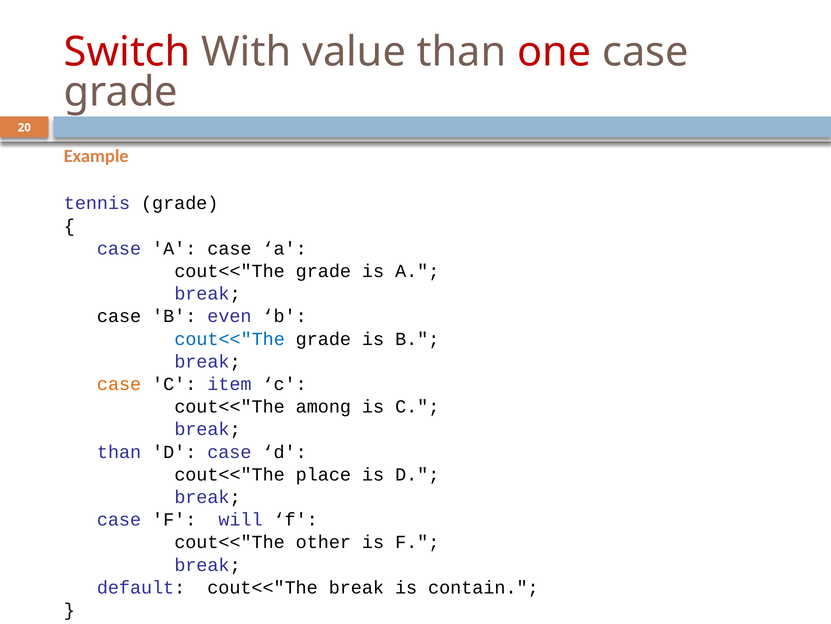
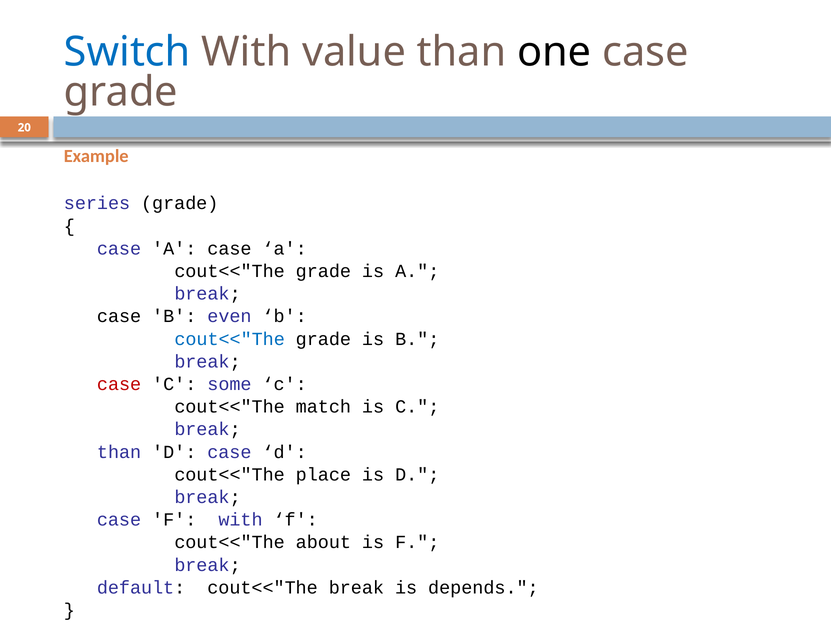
Switch colour: red -> blue
one colour: red -> black
tennis: tennis -> series
case at (119, 384) colour: orange -> red
item: item -> some
among: among -> match
F will: will -> with
other: other -> about
contain: contain -> depends
